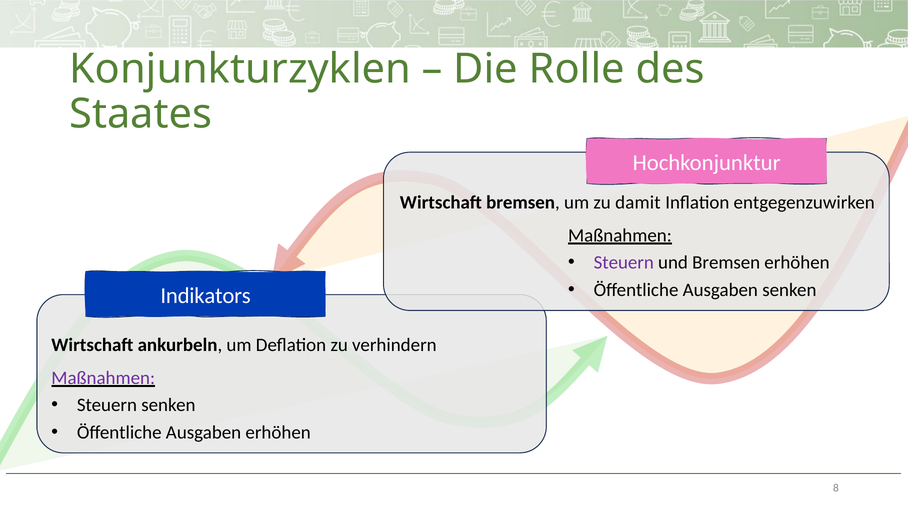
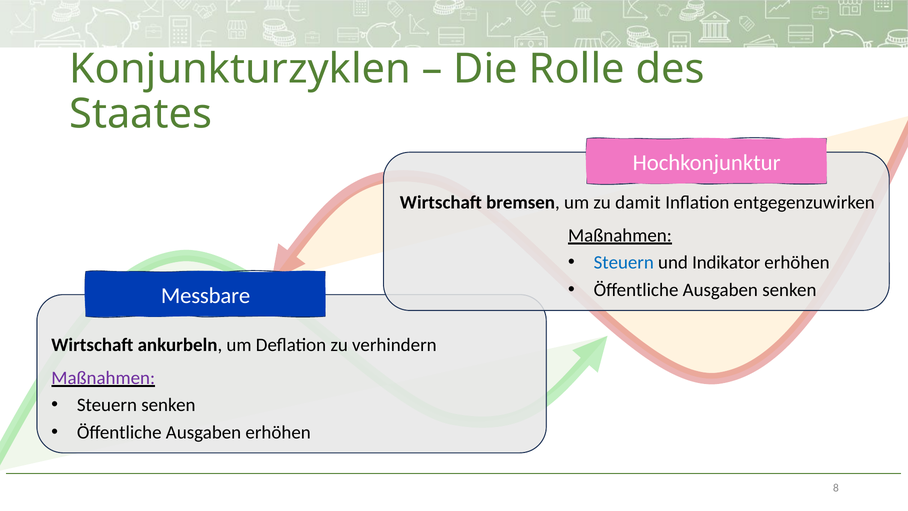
Steuern at (624, 263) colour: purple -> blue
und Bremsen: Bremsen -> Indikator
Indikators: Indikators -> Messbare
